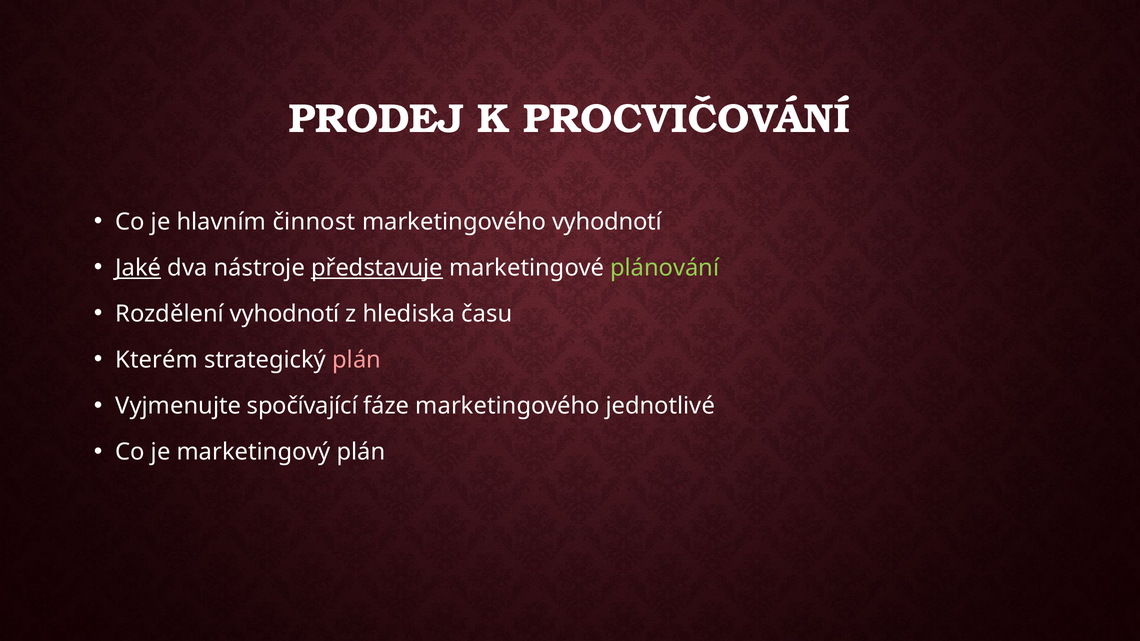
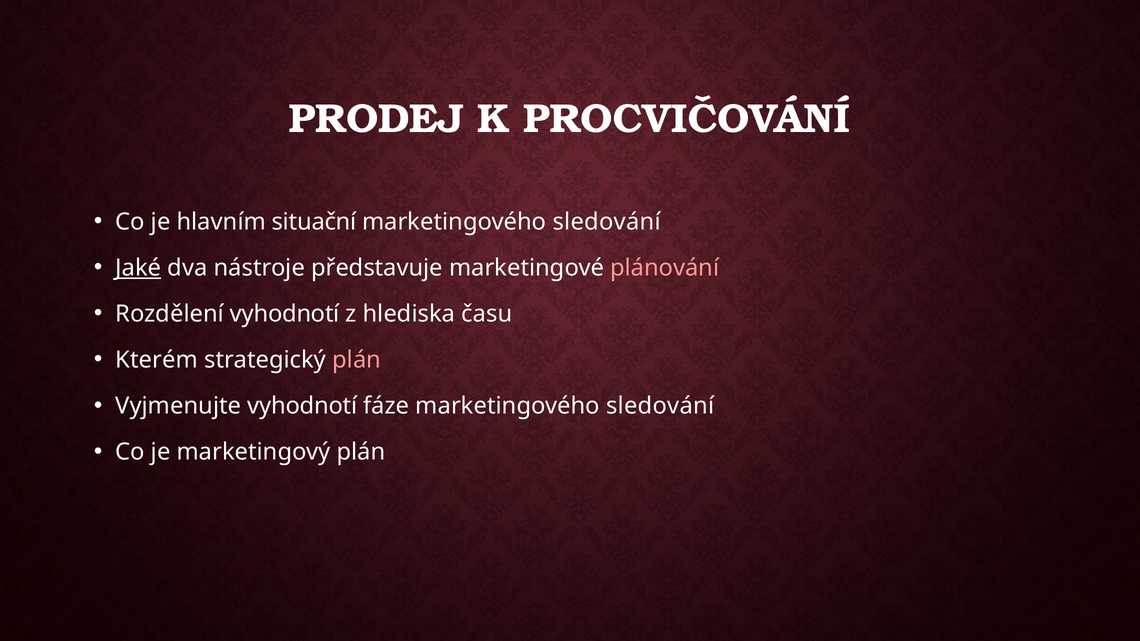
činnost: činnost -> situační
vyhodnotí at (607, 222): vyhodnotí -> sledování
představuje underline: present -> none
plánování colour: light green -> pink
Vyjmenujte spočívající: spočívající -> vyhodnotí
fáze marketingového jednotlivé: jednotlivé -> sledování
